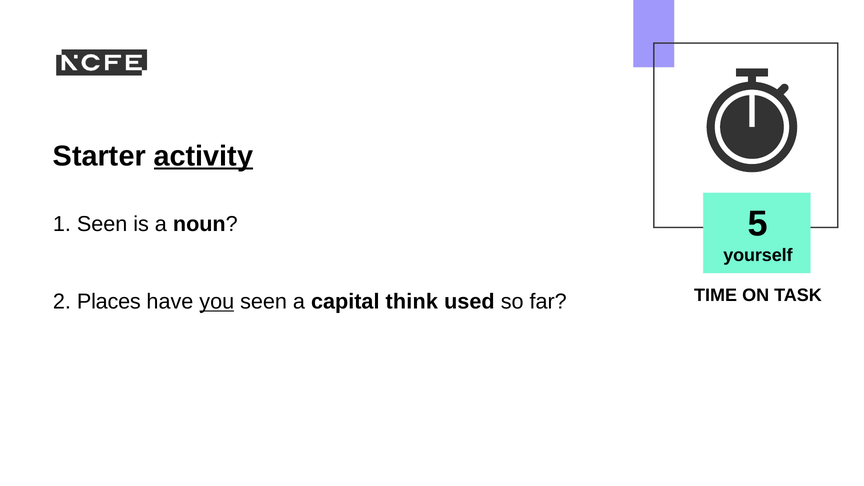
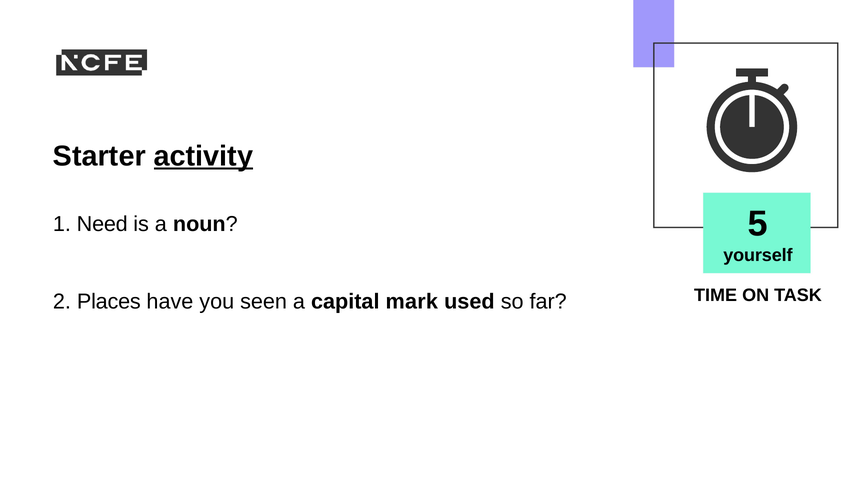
1 Seen: Seen -> Need
you underline: present -> none
think: think -> mark
